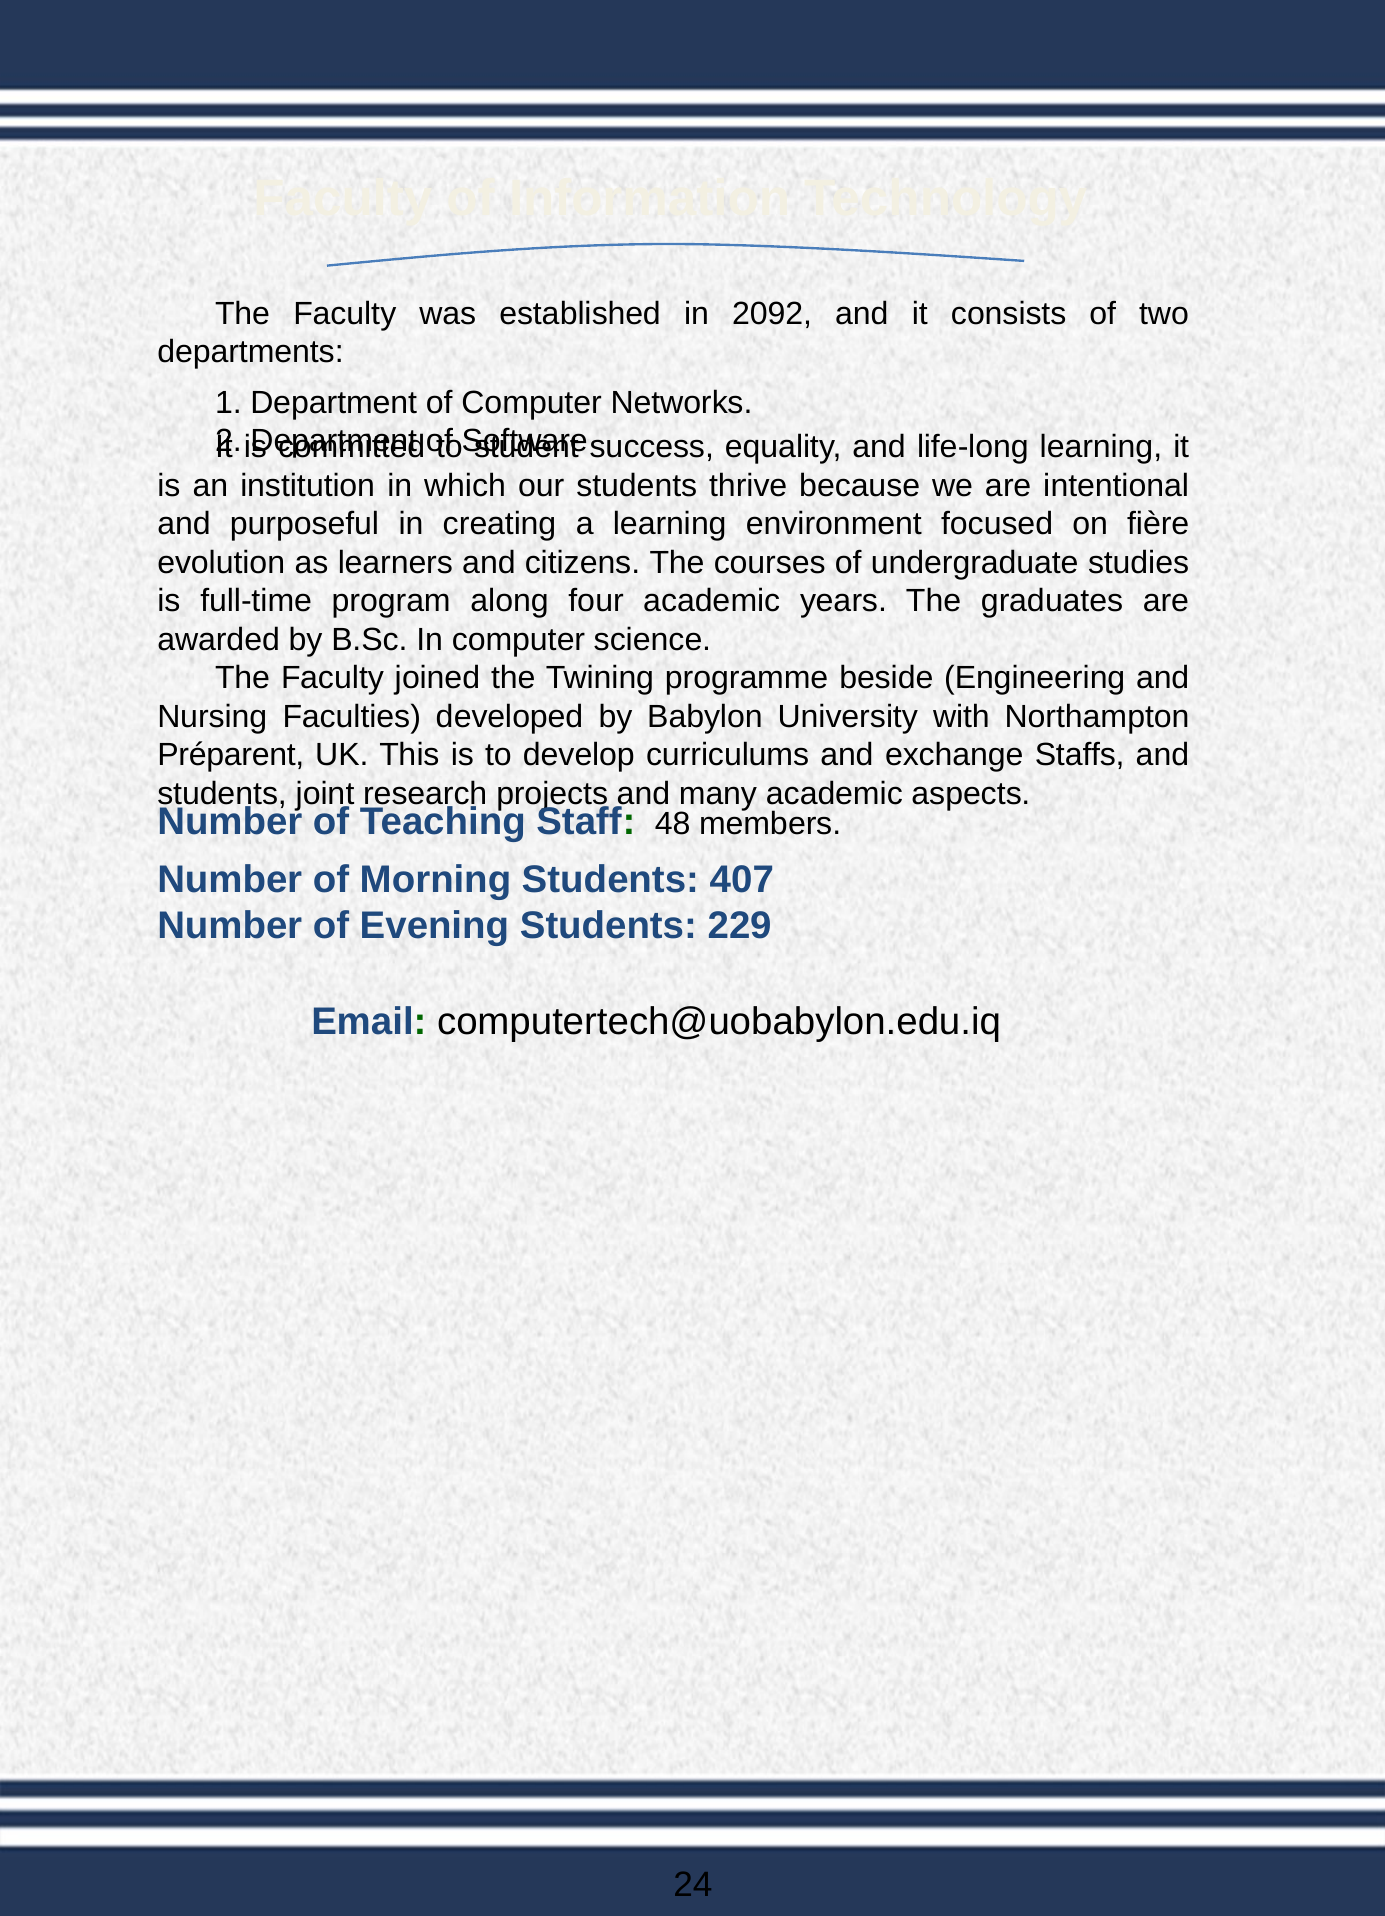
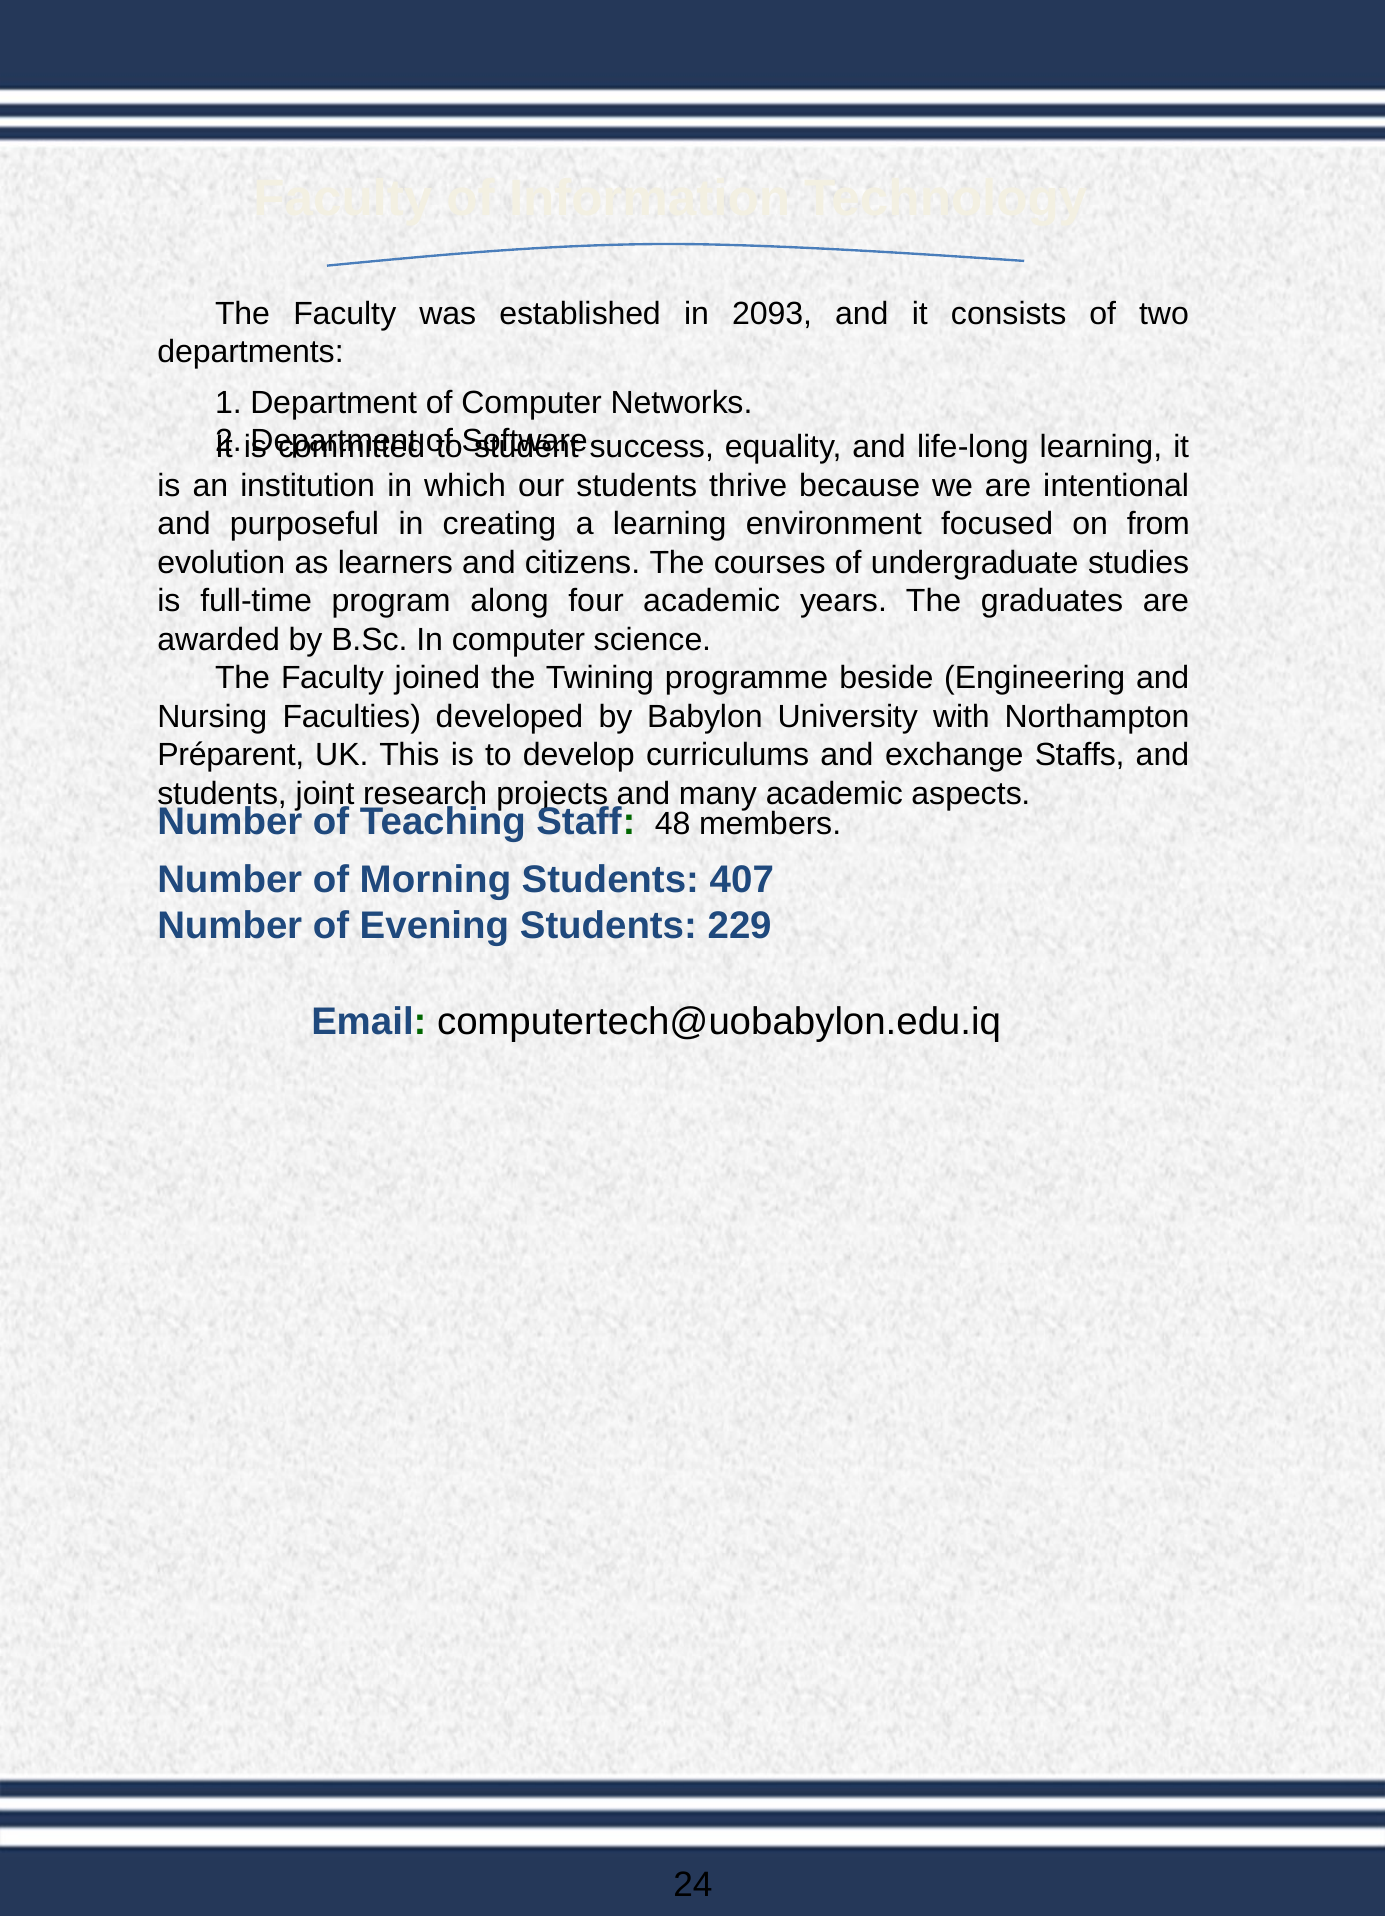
2092: 2092 -> 2093
fière: fière -> from
